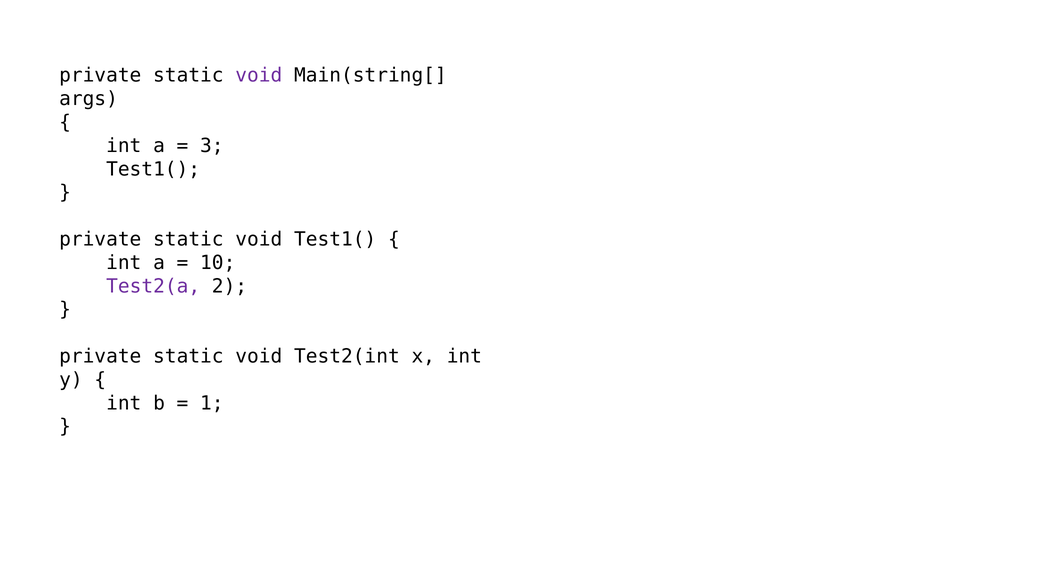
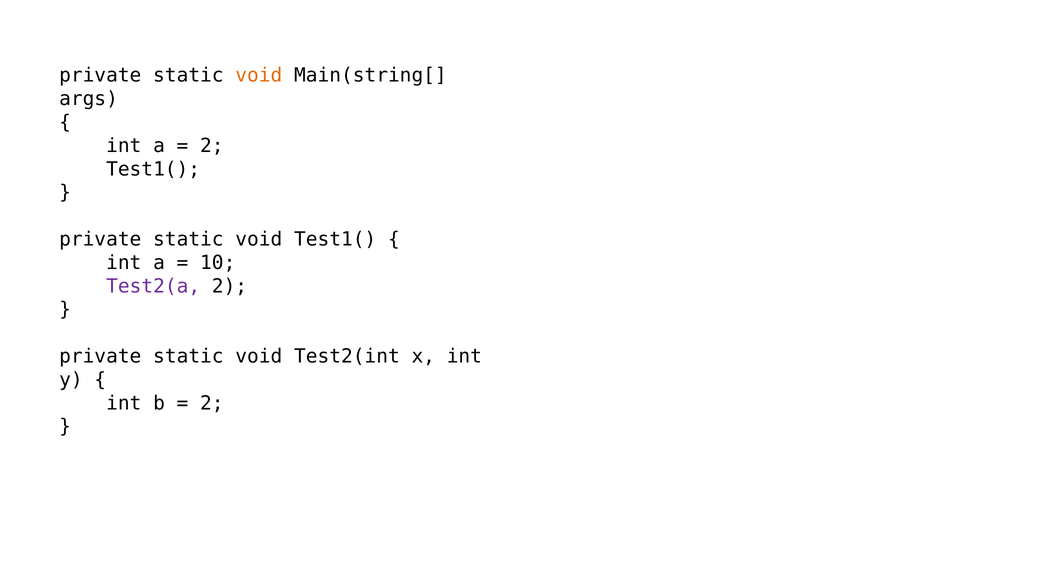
void at (259, 76) colour: purple -> orange
3 at (212, 146): 3 -> 2
1 at (212, 404): 1 -> 2
